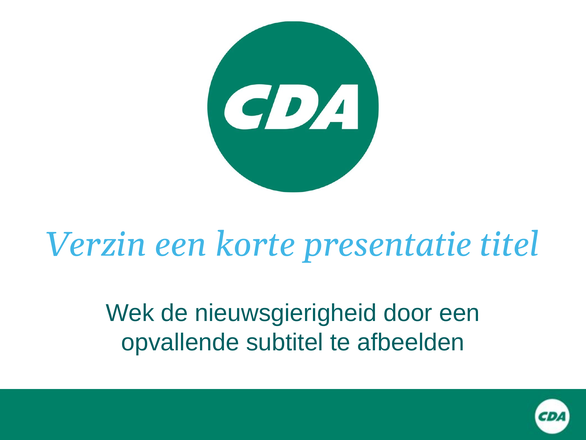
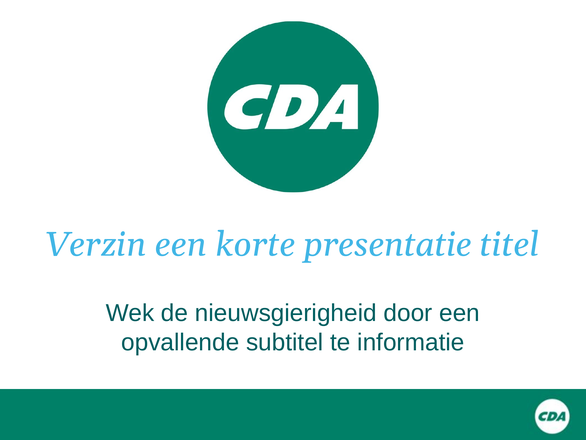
afbeelden: afbeelden -> informatie
